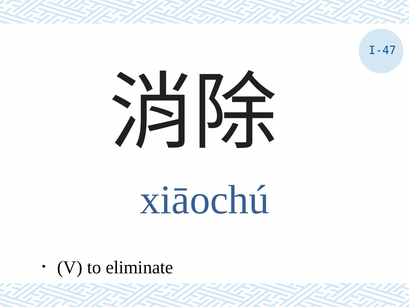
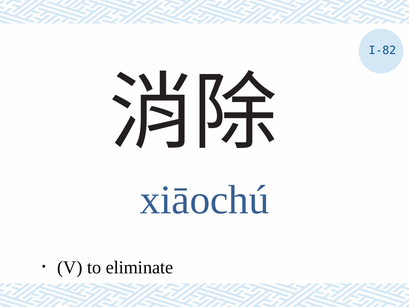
I-47: I-47 -> I-82
